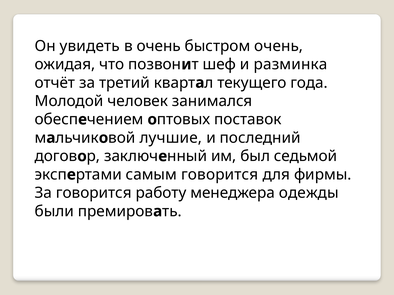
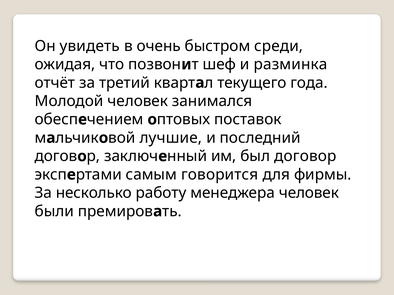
быстром очень: очень -> среди
седьмой: седьмой -> договор
За говорится: говорится -> несколько
менеджера одежды: одежды -> человек
